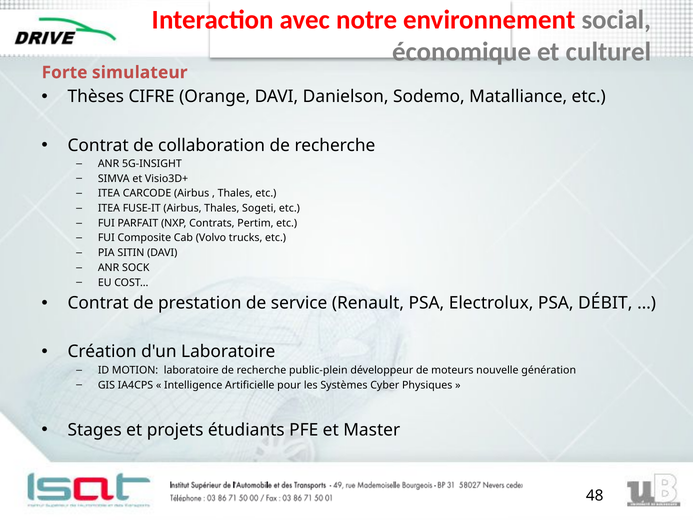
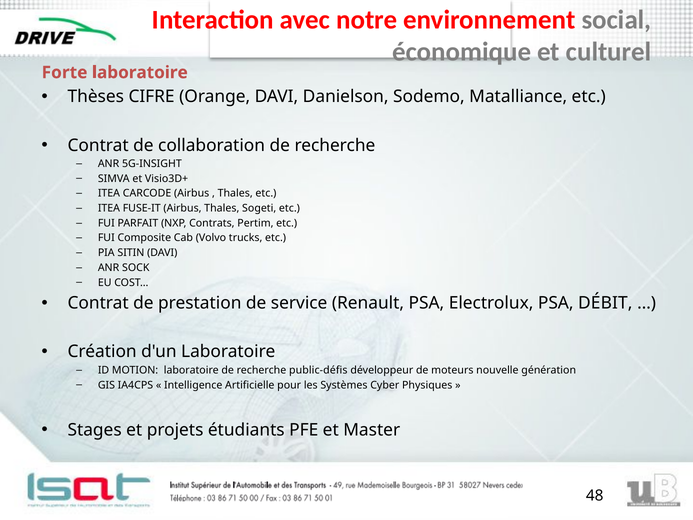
Forte simulateur: simulateur -> laboratoire
public-plein: public-plein -> public-défis
